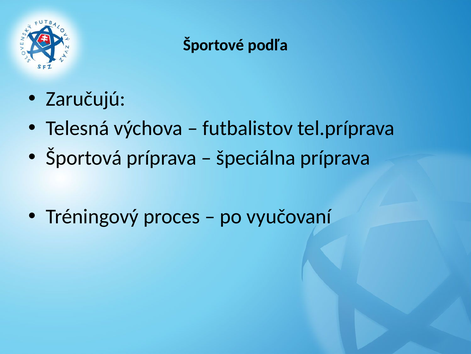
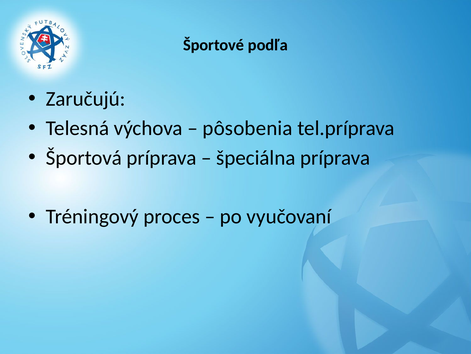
futbalistov: futbalistov -> pôsobenia
